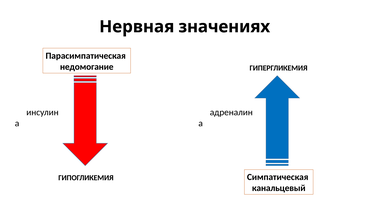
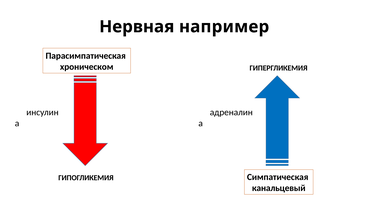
значениях: значениях -> например
недомогание: недомогание -> хроническом
